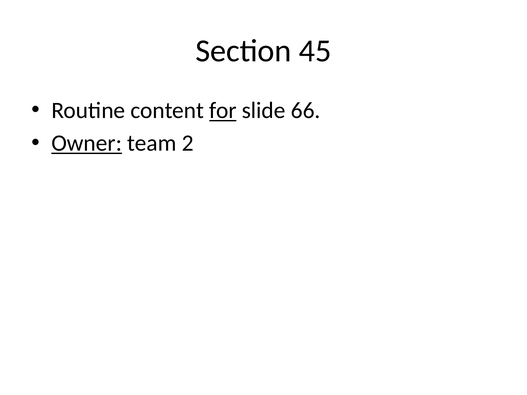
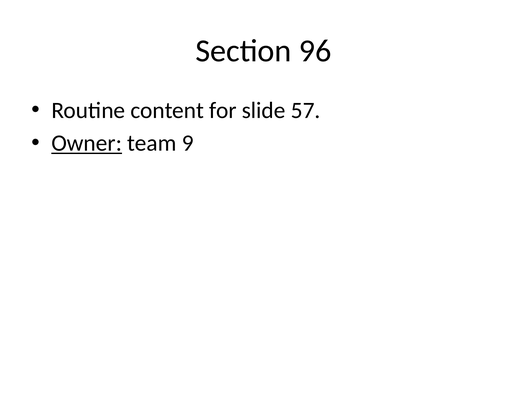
45: 45 -> 96
for underline: present -> none
66: 66 -> 57
2: 2 -> 9
